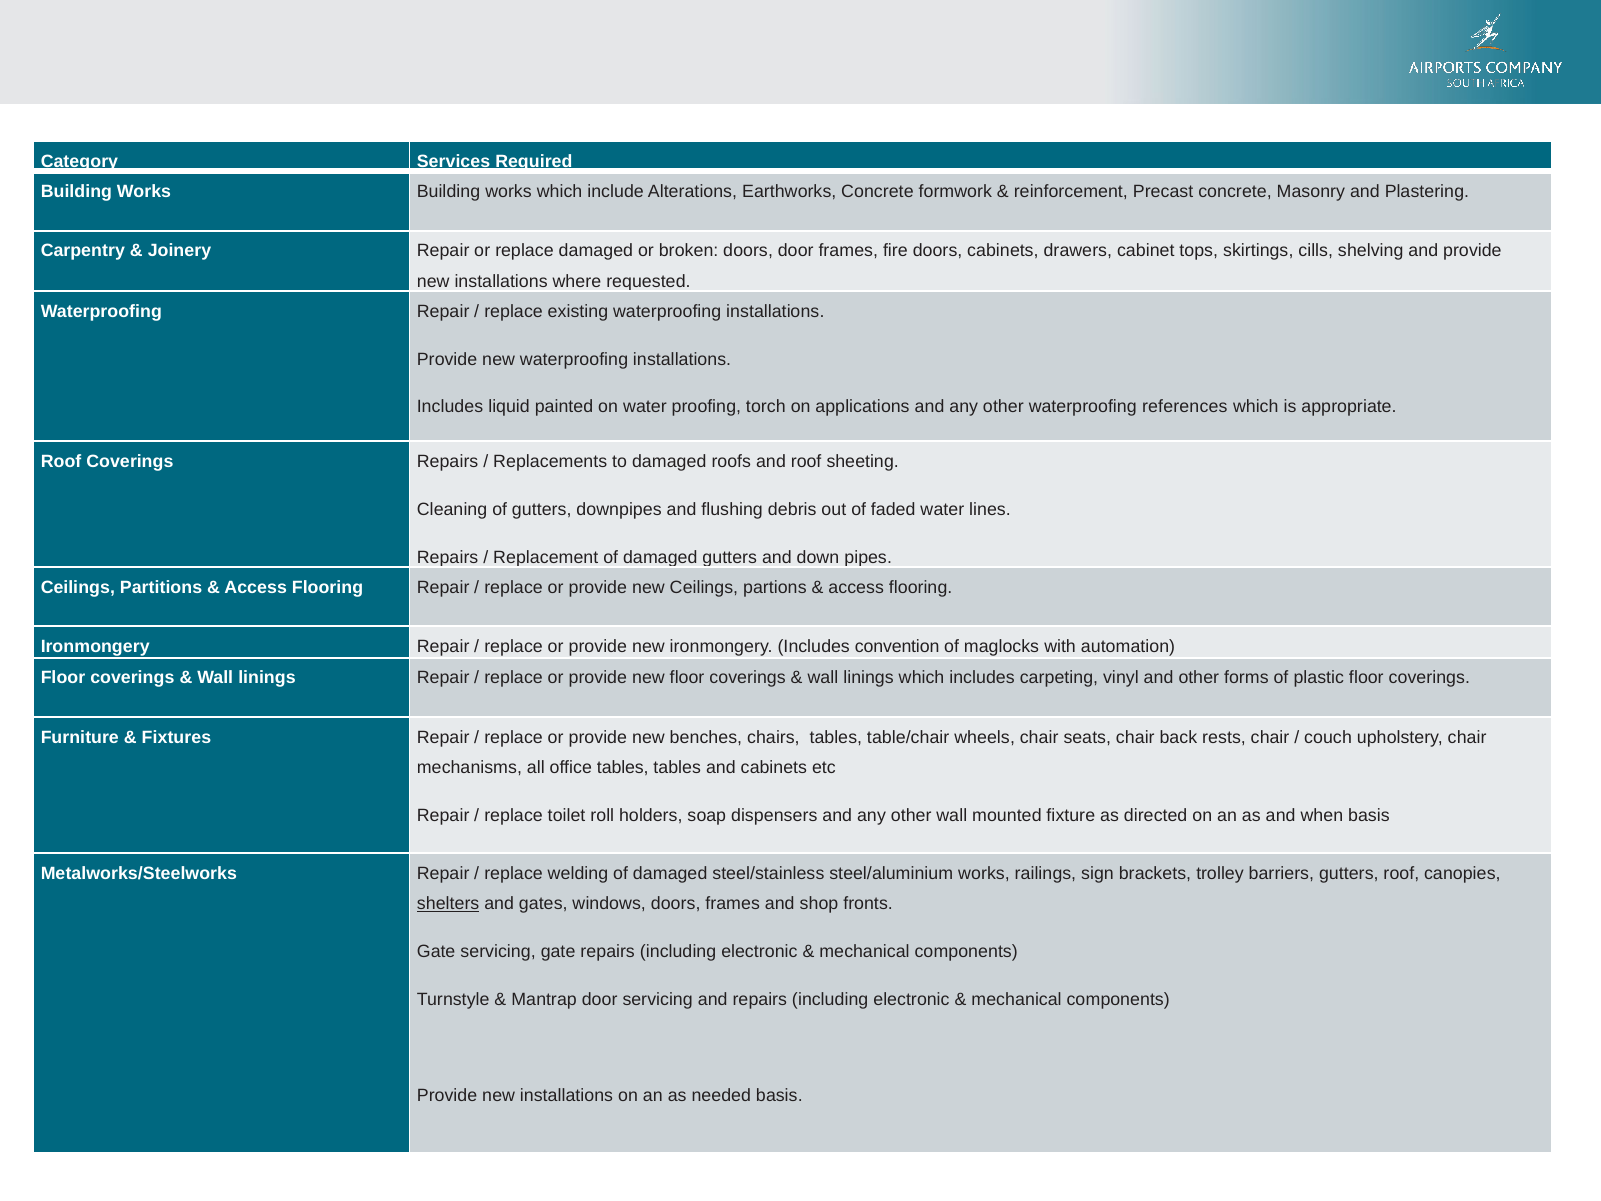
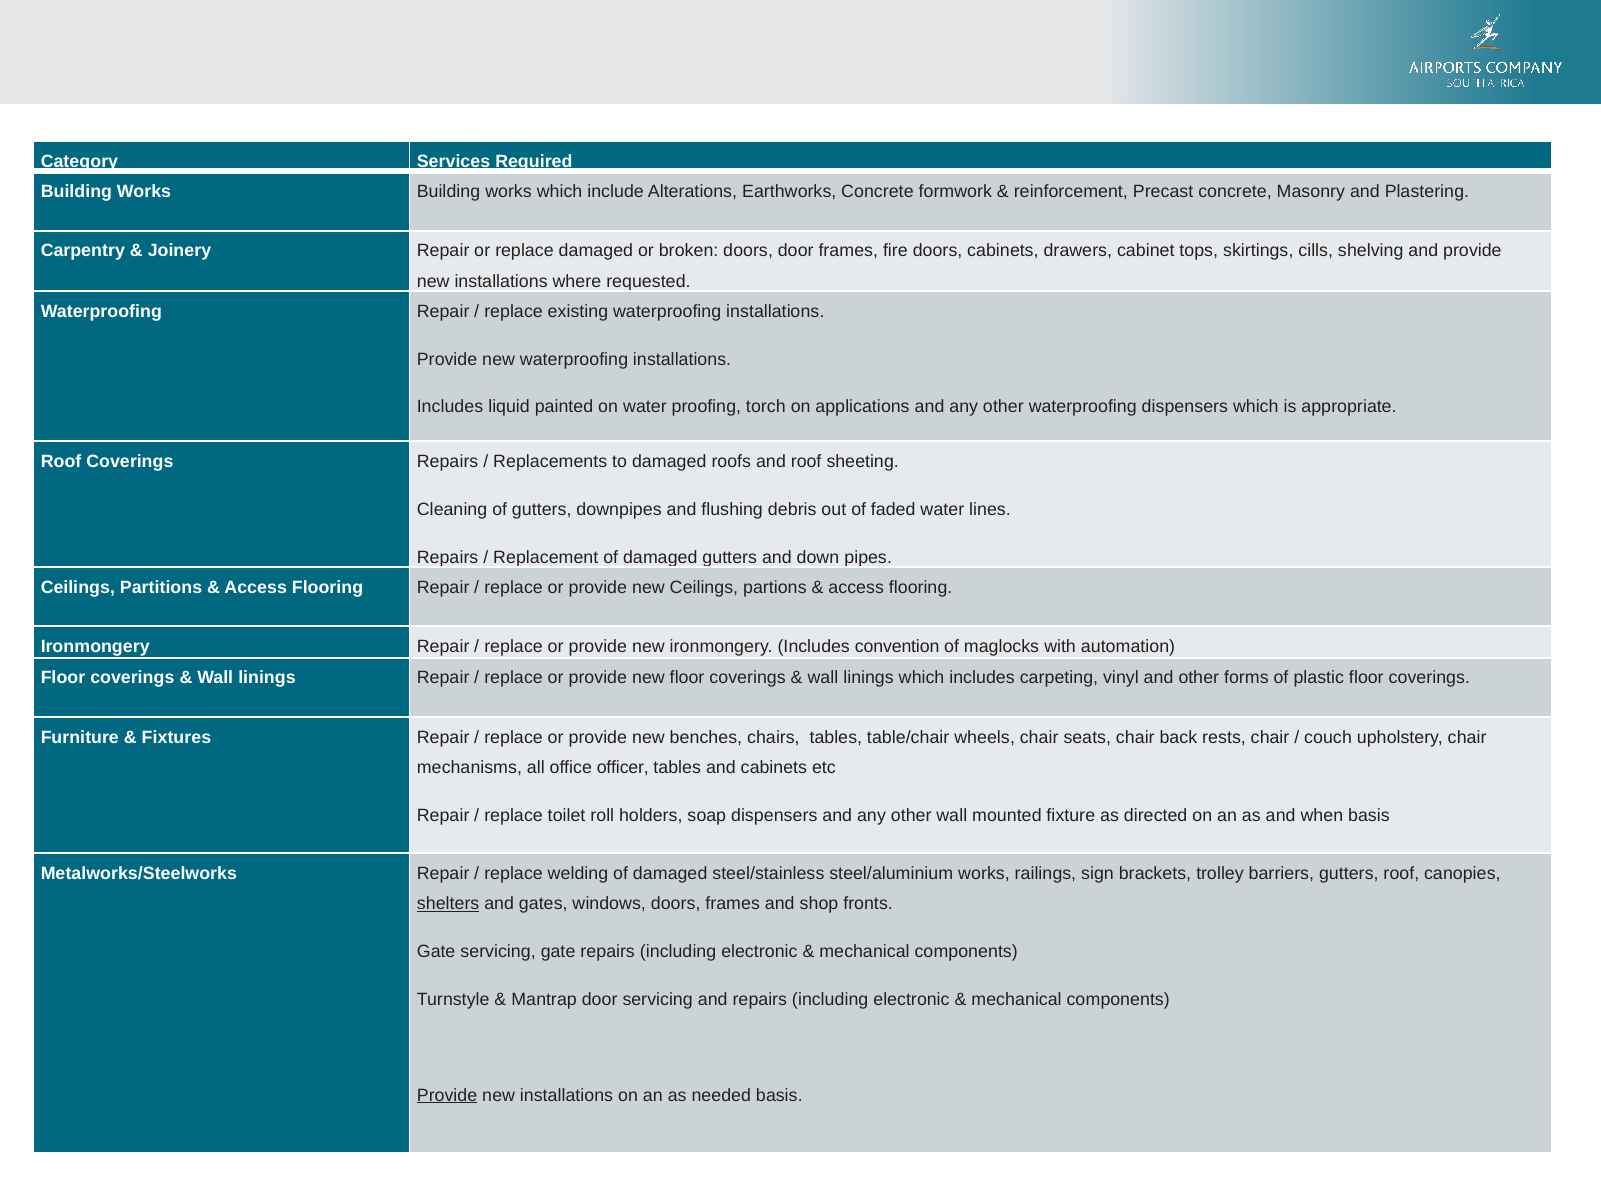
waterproofing references: references -> dispensers
office tables: tables -> officer
Provide at (447, 1095) underline: none -> present
